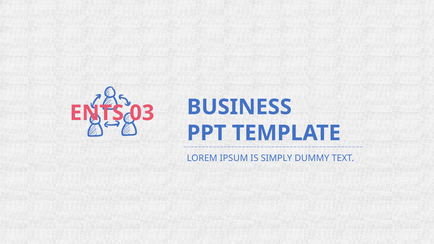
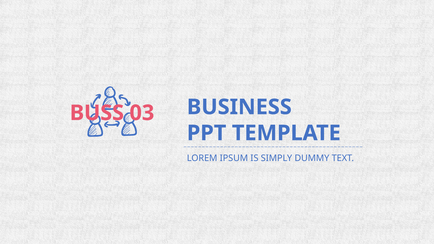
ENTS: ENTS -> BUSS
